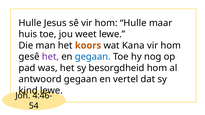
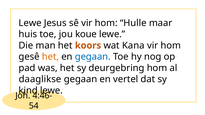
Hulle at (30, 23): Hulle -> Lewe
weet: weet -> koue
het at (50, 57) colour: purple -> orange
besorgdheid: besorgdheid -> deurgebring
antwoord: antwoord -> daaglikse
